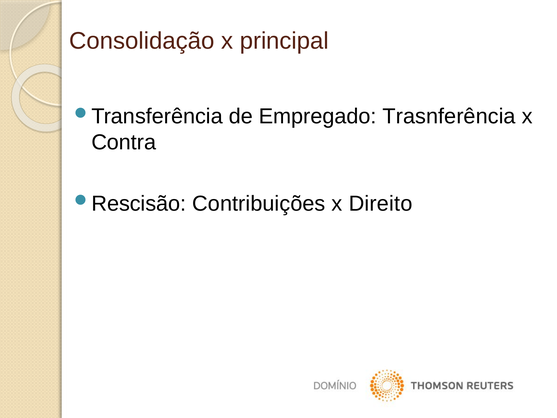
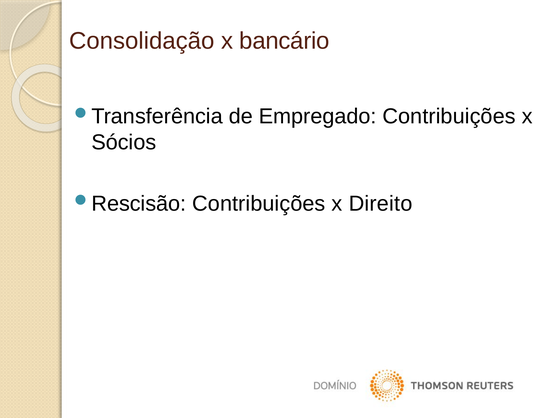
principal: principal -> bancário
Empregado Trasnferência: Trasnferência -> Contribuições
Contra: Contra -> Sócios
